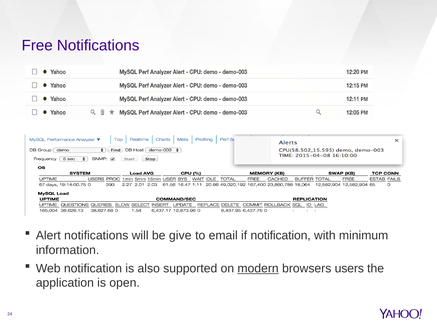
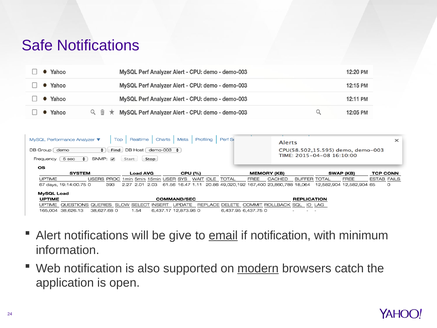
Free: Free -> Safe
email underline: none -> present
users: users -> catch
